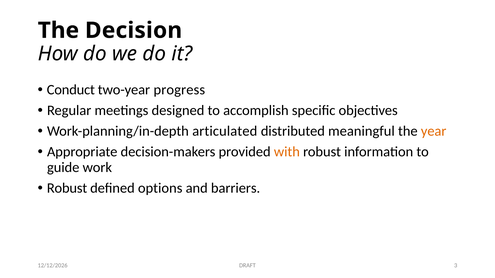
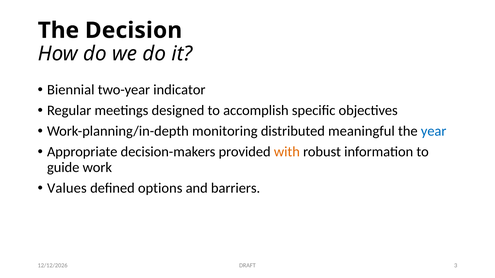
Conduct: Conduct -> Biennial
progress: progress -> indicator
articulated: articulated -> monitoring
year colour: orange -> blue
Robust at (67, 188): Robust -> Values
